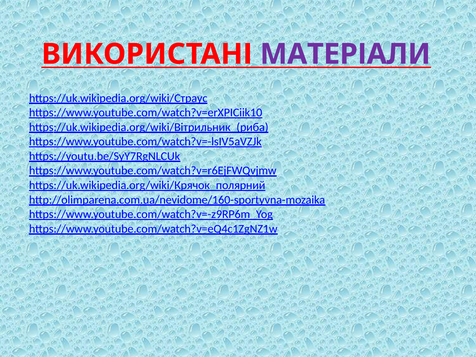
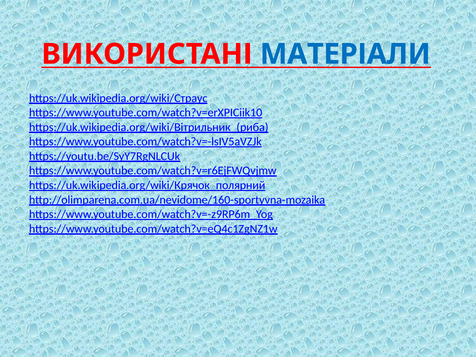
МАТЕРІАЛИ colour: purple -> blue
